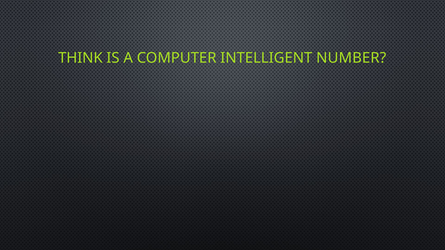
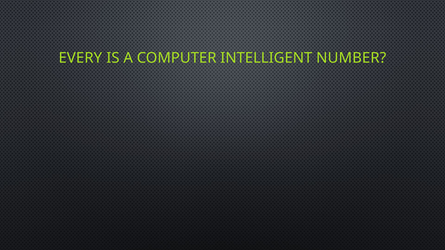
THINK: THINK -> EVERY
